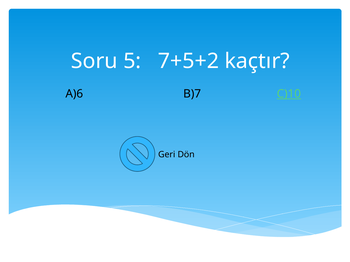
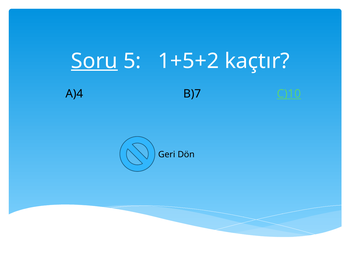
Soru underline: none -> present
7+5+2: 7+5+2 -> 1+5+2
A)6: A)6 -> A)4
